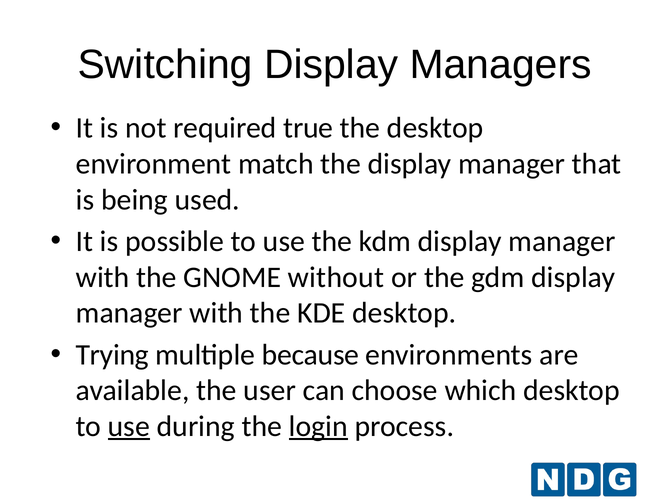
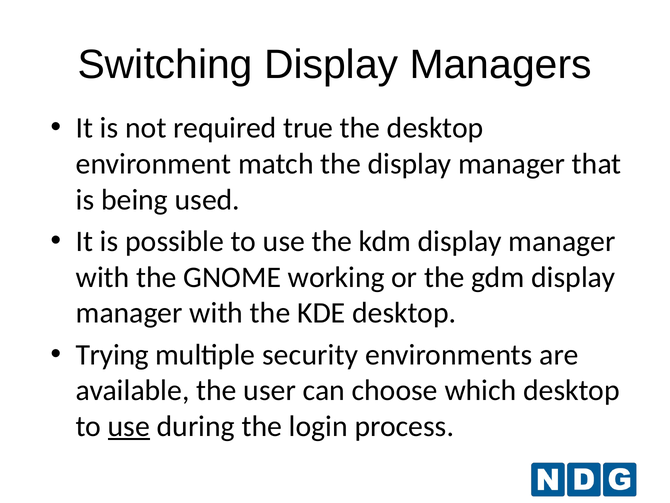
without: without -> working
because: because -> security
login underline: present -> none
